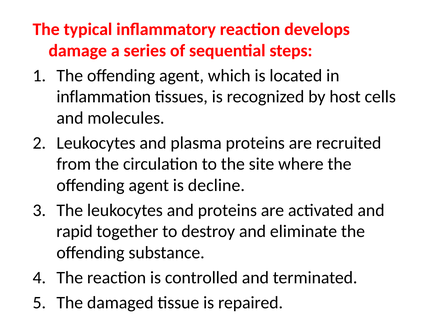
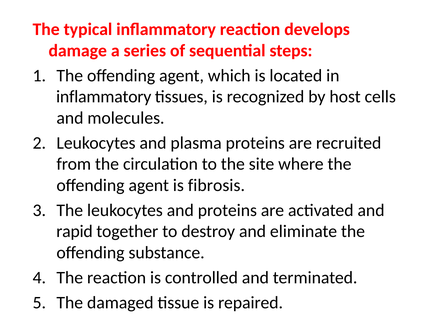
inflammation at (104, 97): inflammation -> inflammatory
decline: decline -> fibrosis
